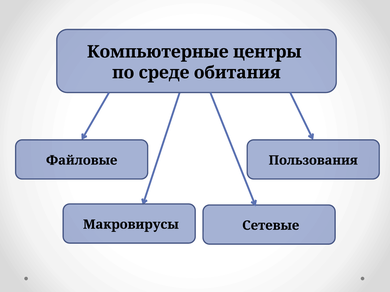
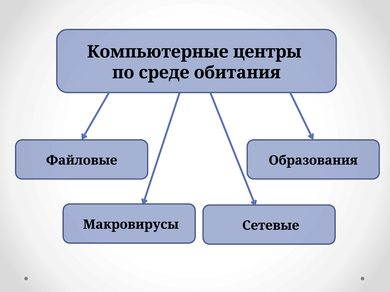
Пользования: Пользования -> Образования
